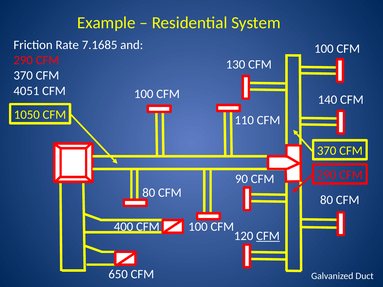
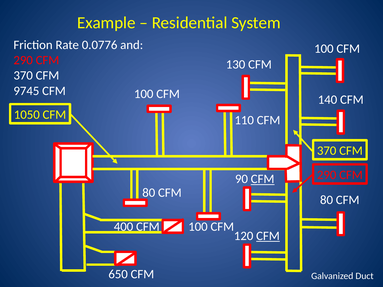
7.1685: 7.1685 -> 0.0776
4051: 4051 -> 9745
CFM at (263, 179) underline: none -> present
